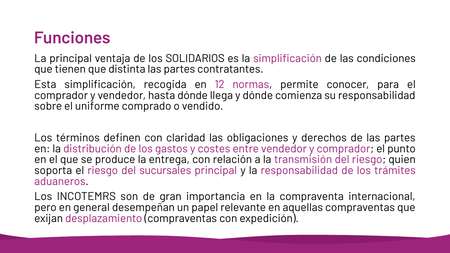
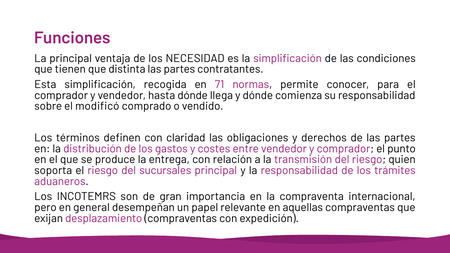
SOLIDARIOS: SOLIDARIOS -> NECESIDAD
12: 12 -> 71
uniforme: uniforme -> modificó
